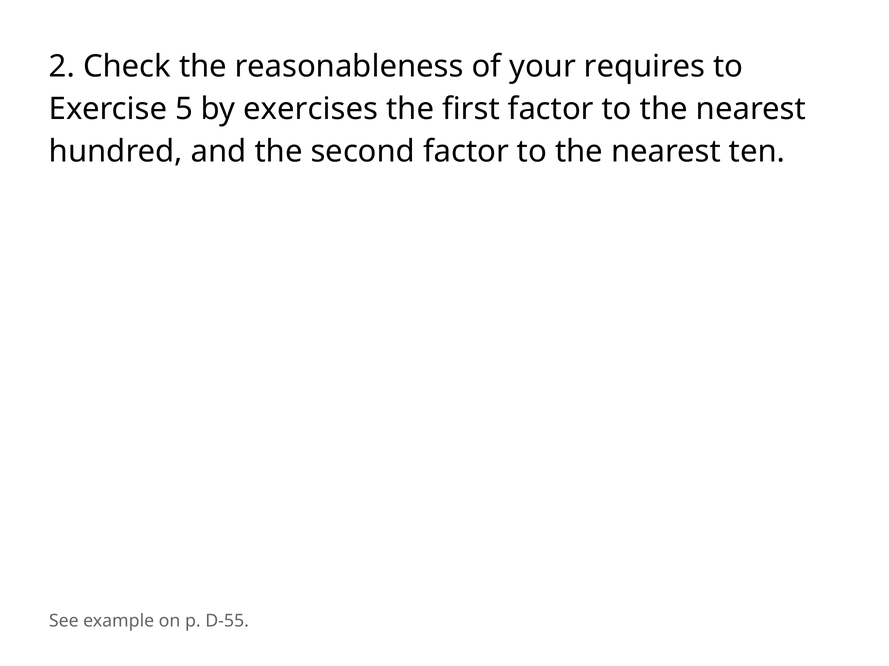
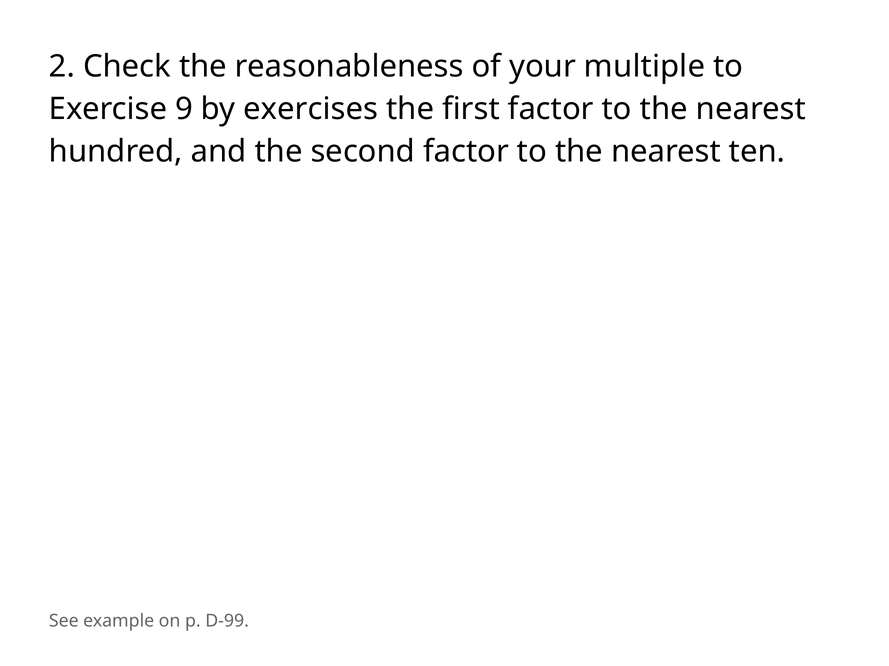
requires: requires -> multiple
5: 5 -> 9
D-55: D-55 -> D-99
